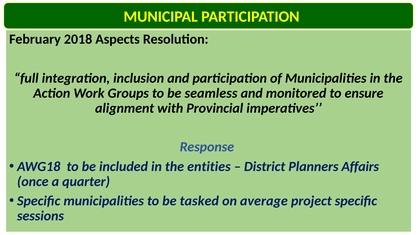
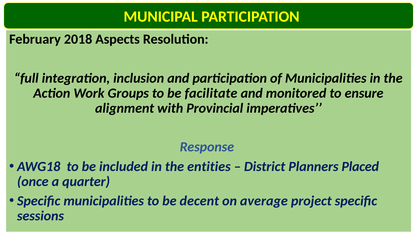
seamless: seamless -> facilitate
Affairs: Affairs -> Placed
tasked: tasked -> decent
